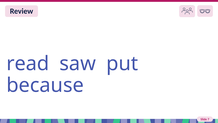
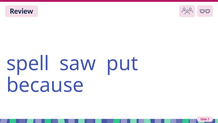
read: read -> spell
